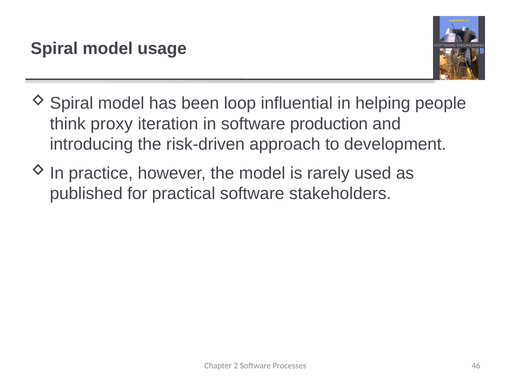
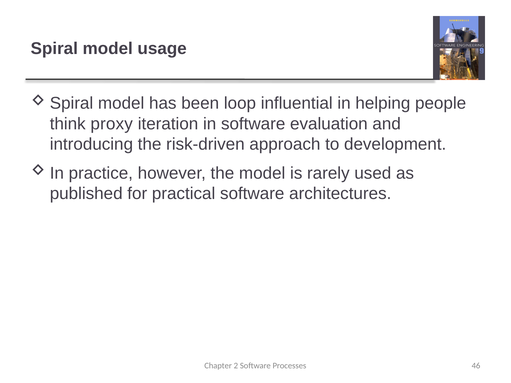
production: production -> evaluation
stakeholders: stakeholders -> architectures
